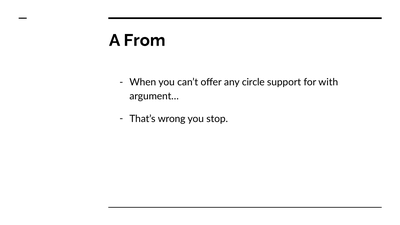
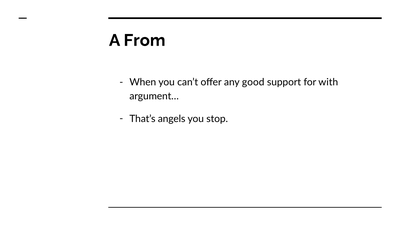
circle: circle -> good
wrong: wrong -> angels
